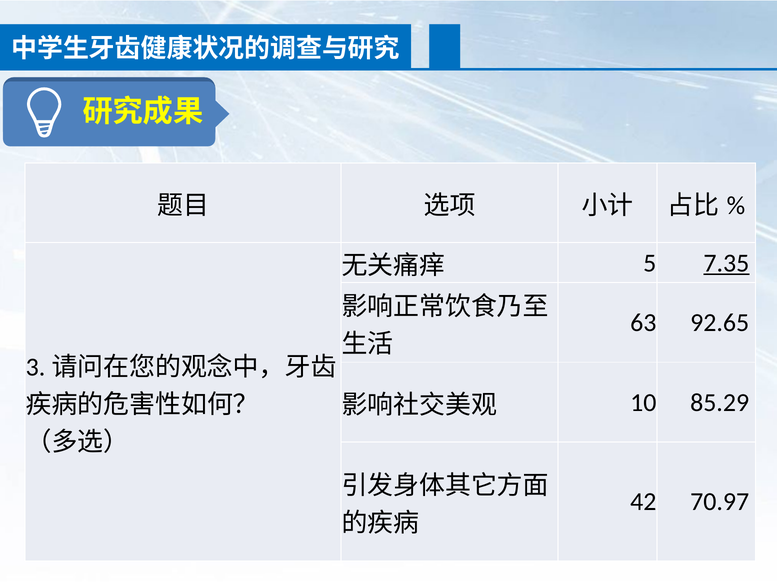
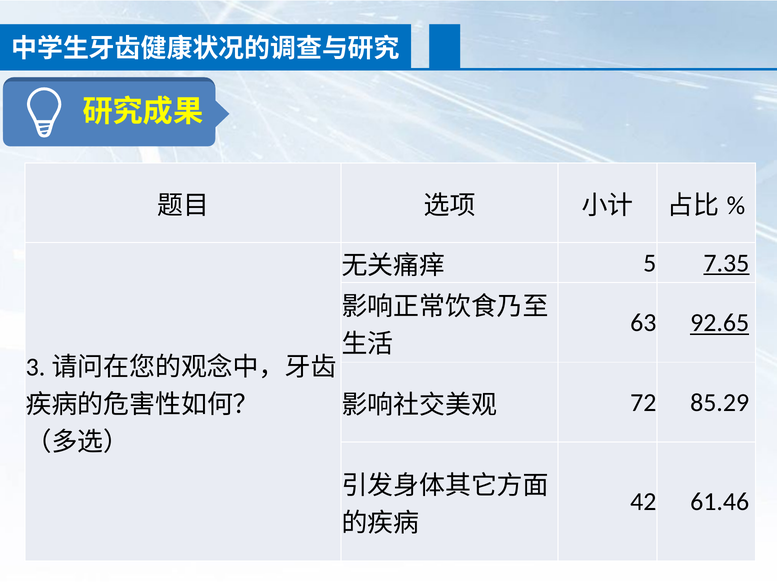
92.65 underline: none -> present
10: 10 -> 72
70.97: 70.97 -> 61.46
